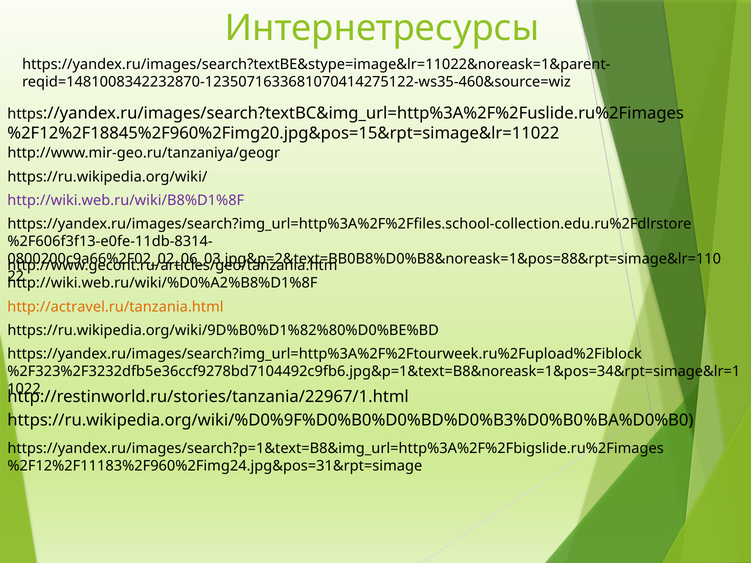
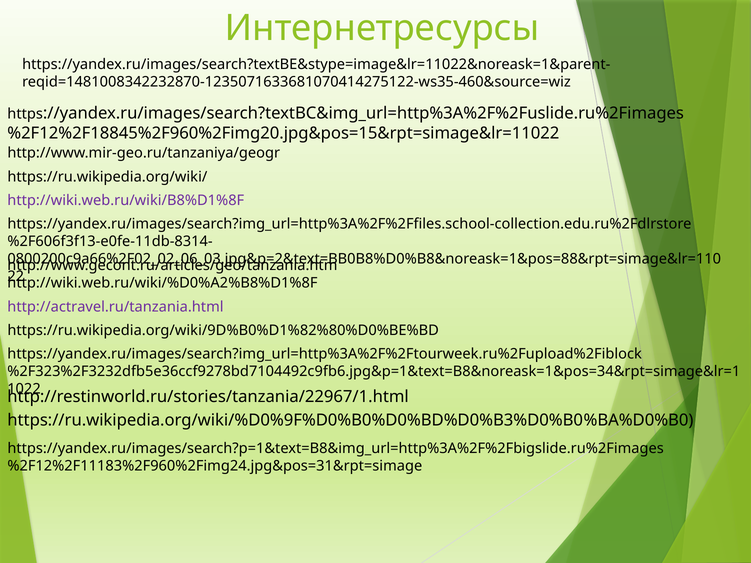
http://actravel.ru/tanzania.html colour: orange -> purple
